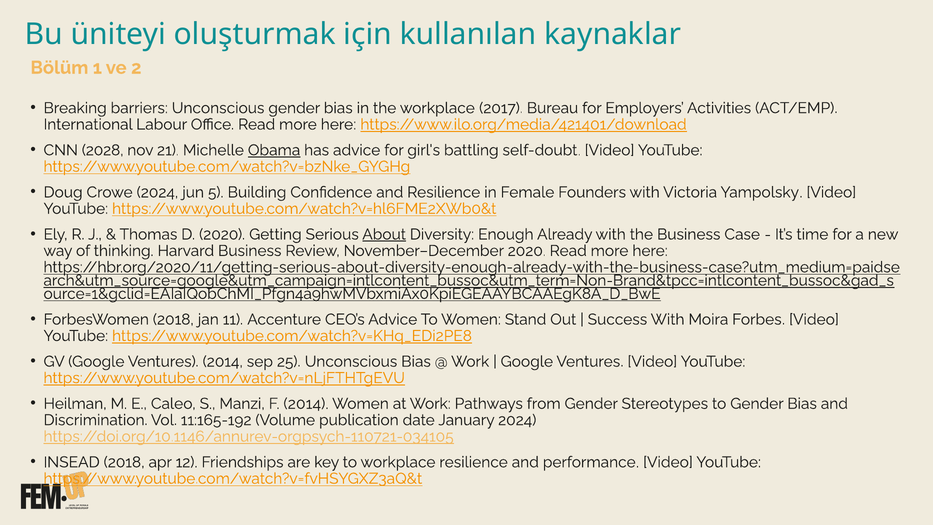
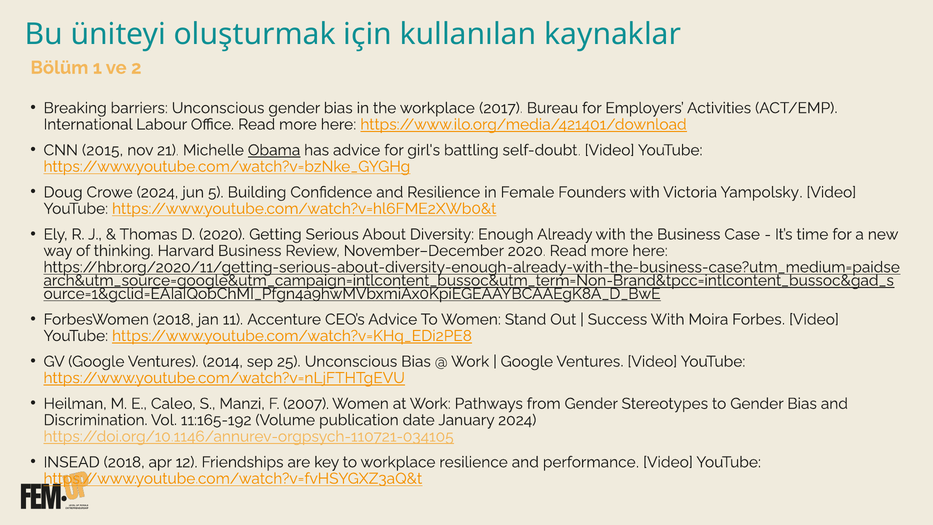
2028: 2028 -> 2015
About underline: present -> none
F 2014: 2014 -> 2007
